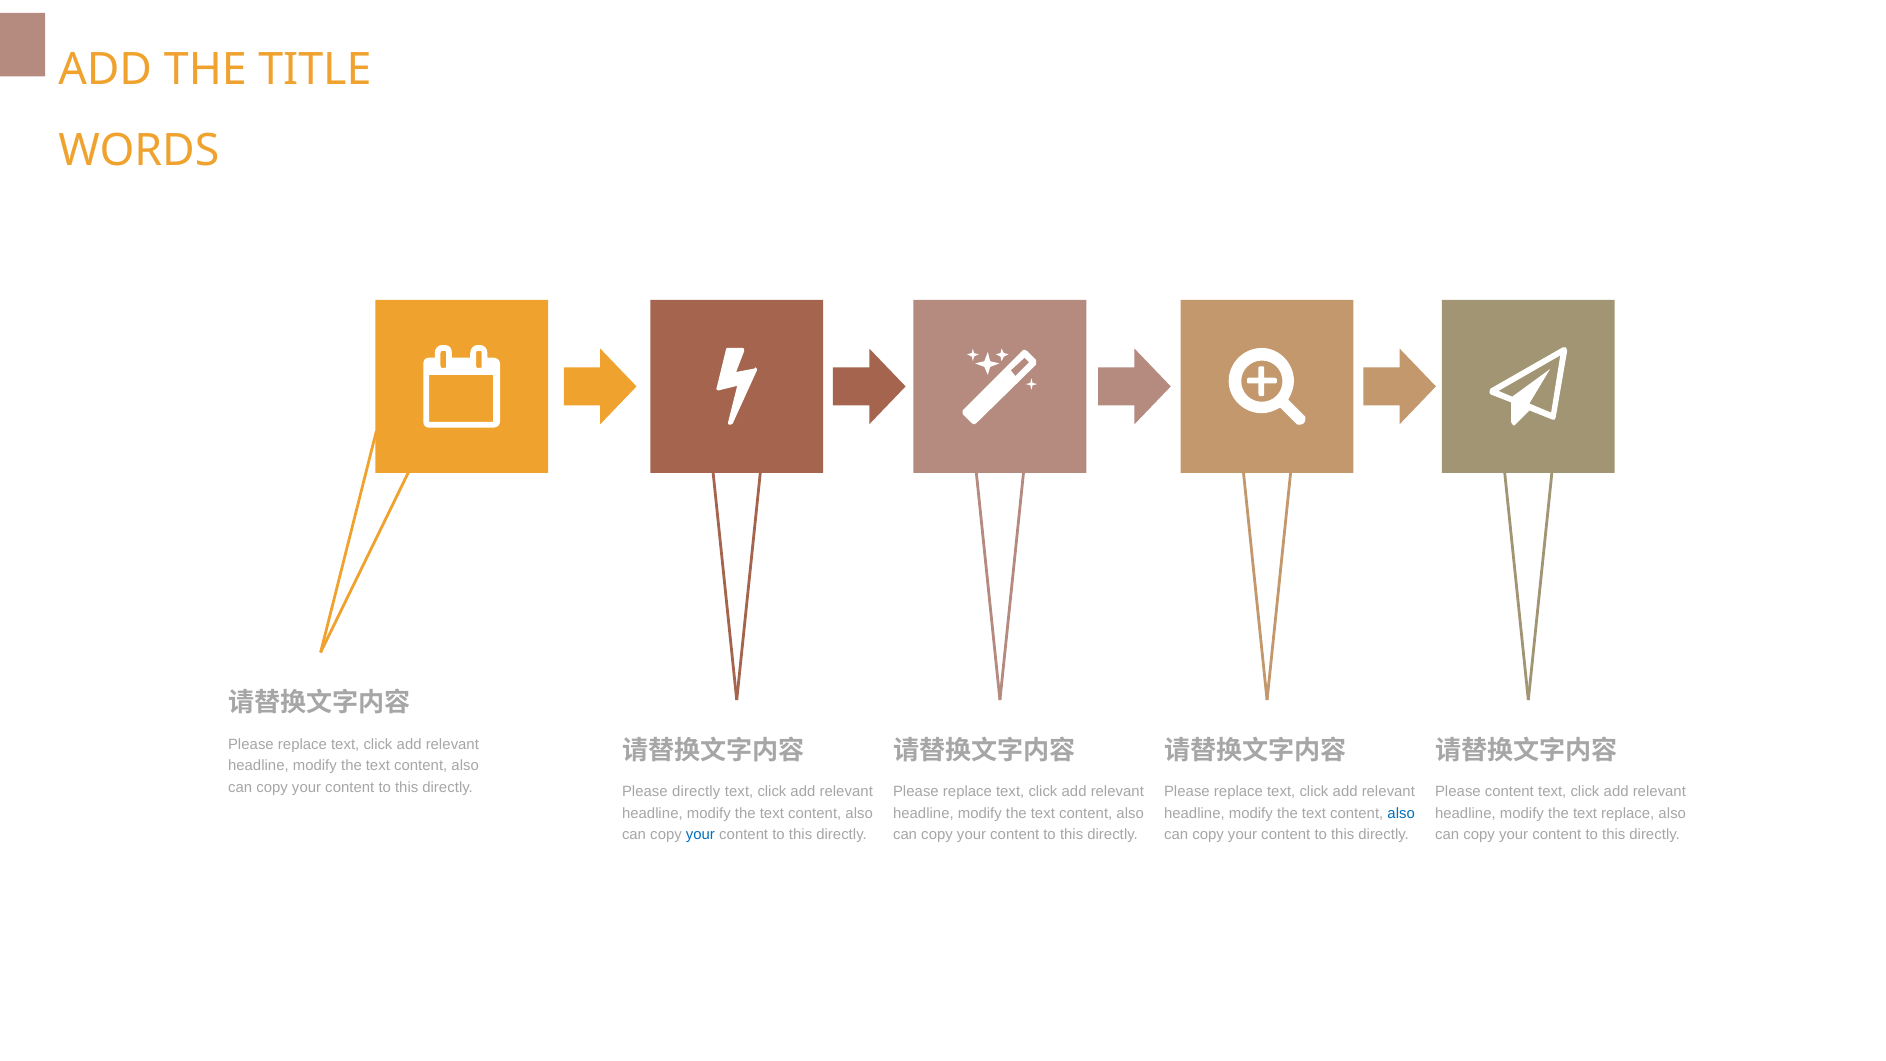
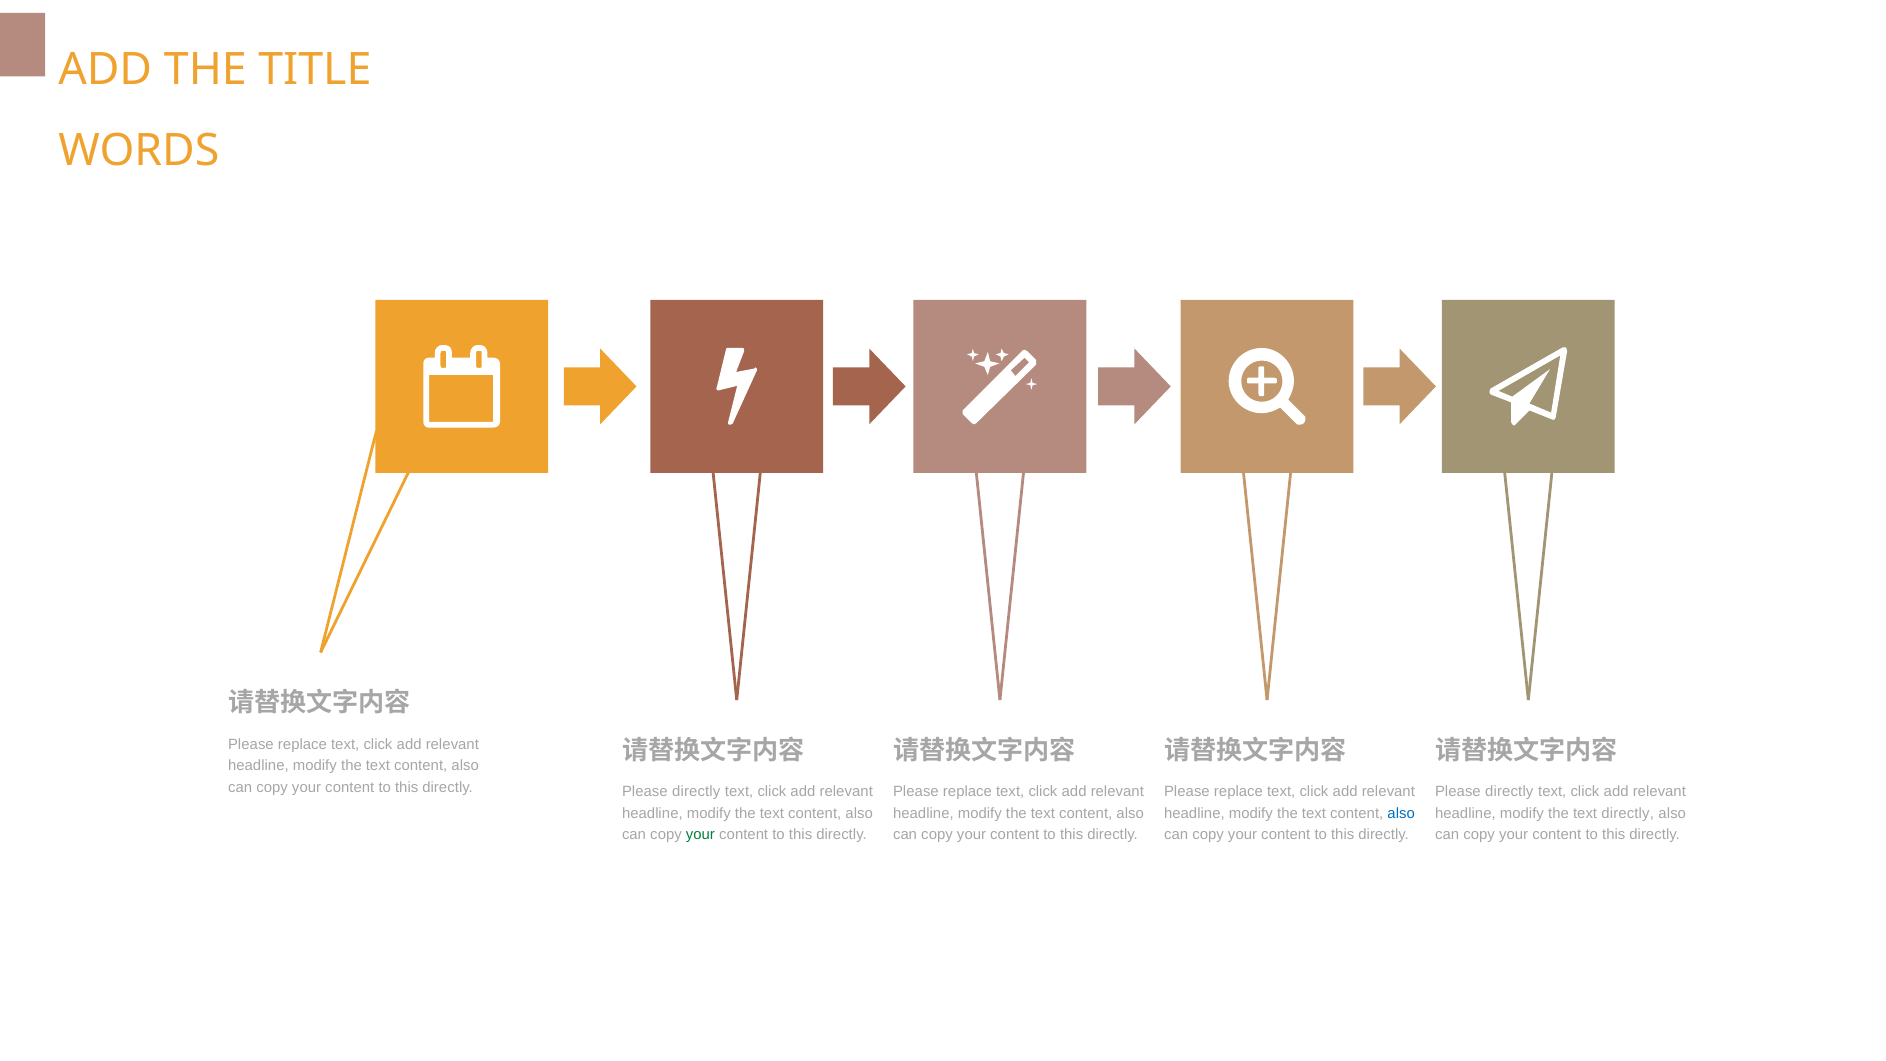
content at (1509, 792): content -> directly
text replace: replace -> directly
your at (700, 835) colour: blue -> green
